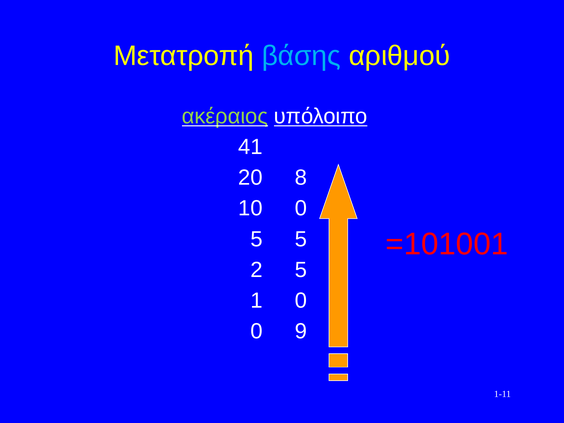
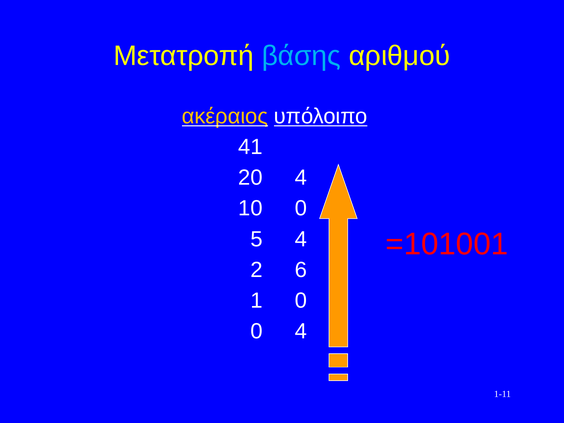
ακέραιος colour: light green -> yellow
20 8: 8 -> 4
5 5: 5 -> 4
2 5: 5 -> 6
0 9: 9 -> 4
